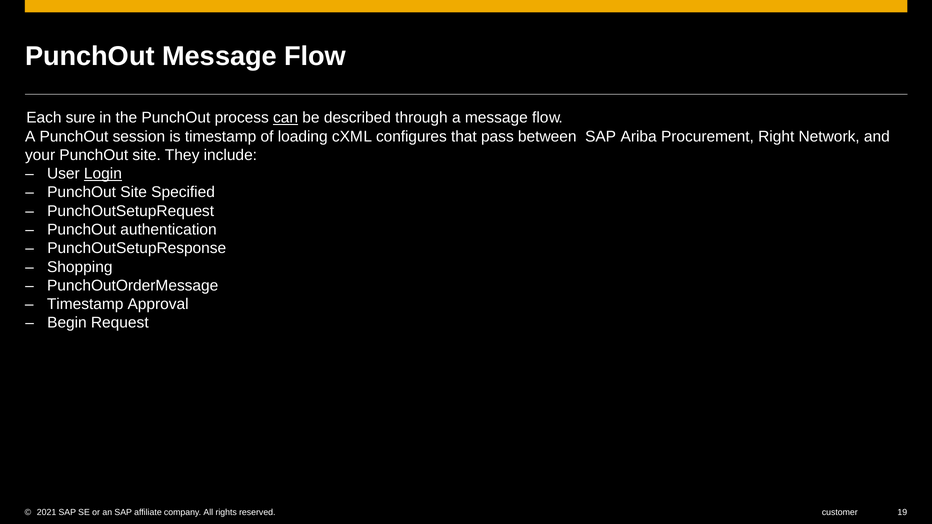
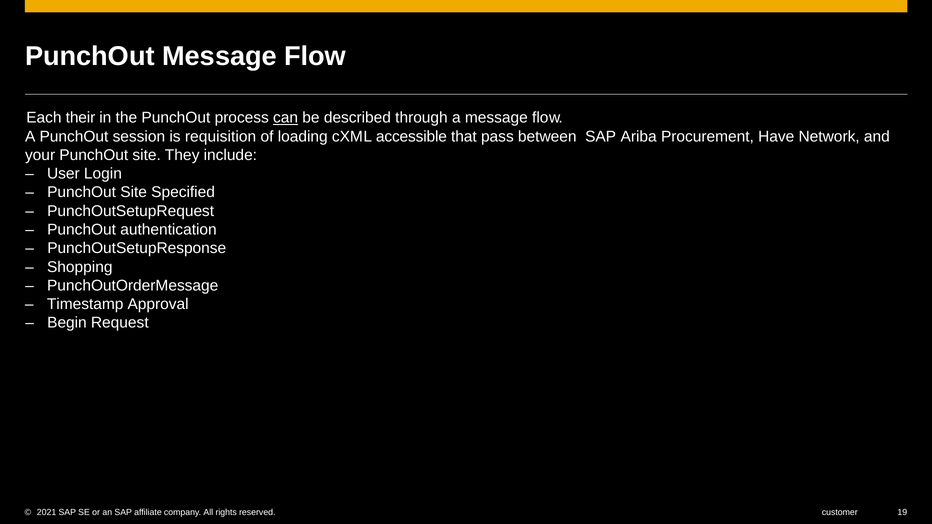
sure: sure -> their
is timestamp: timestamp -> requisition
configures: configures -> accessible
Right: Right -> Have
Login underline: present -> none
